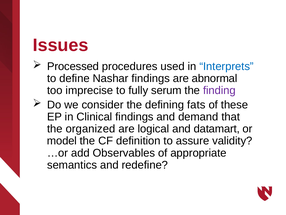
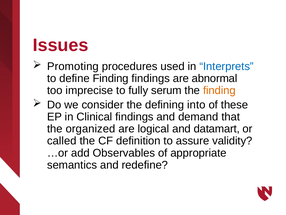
Processed: Processed -> Promoting
define Nashar: Nashar -> Finding
finding at (219, 90) colour: purple -> orange
fats: fats -> into
model: model -> called
